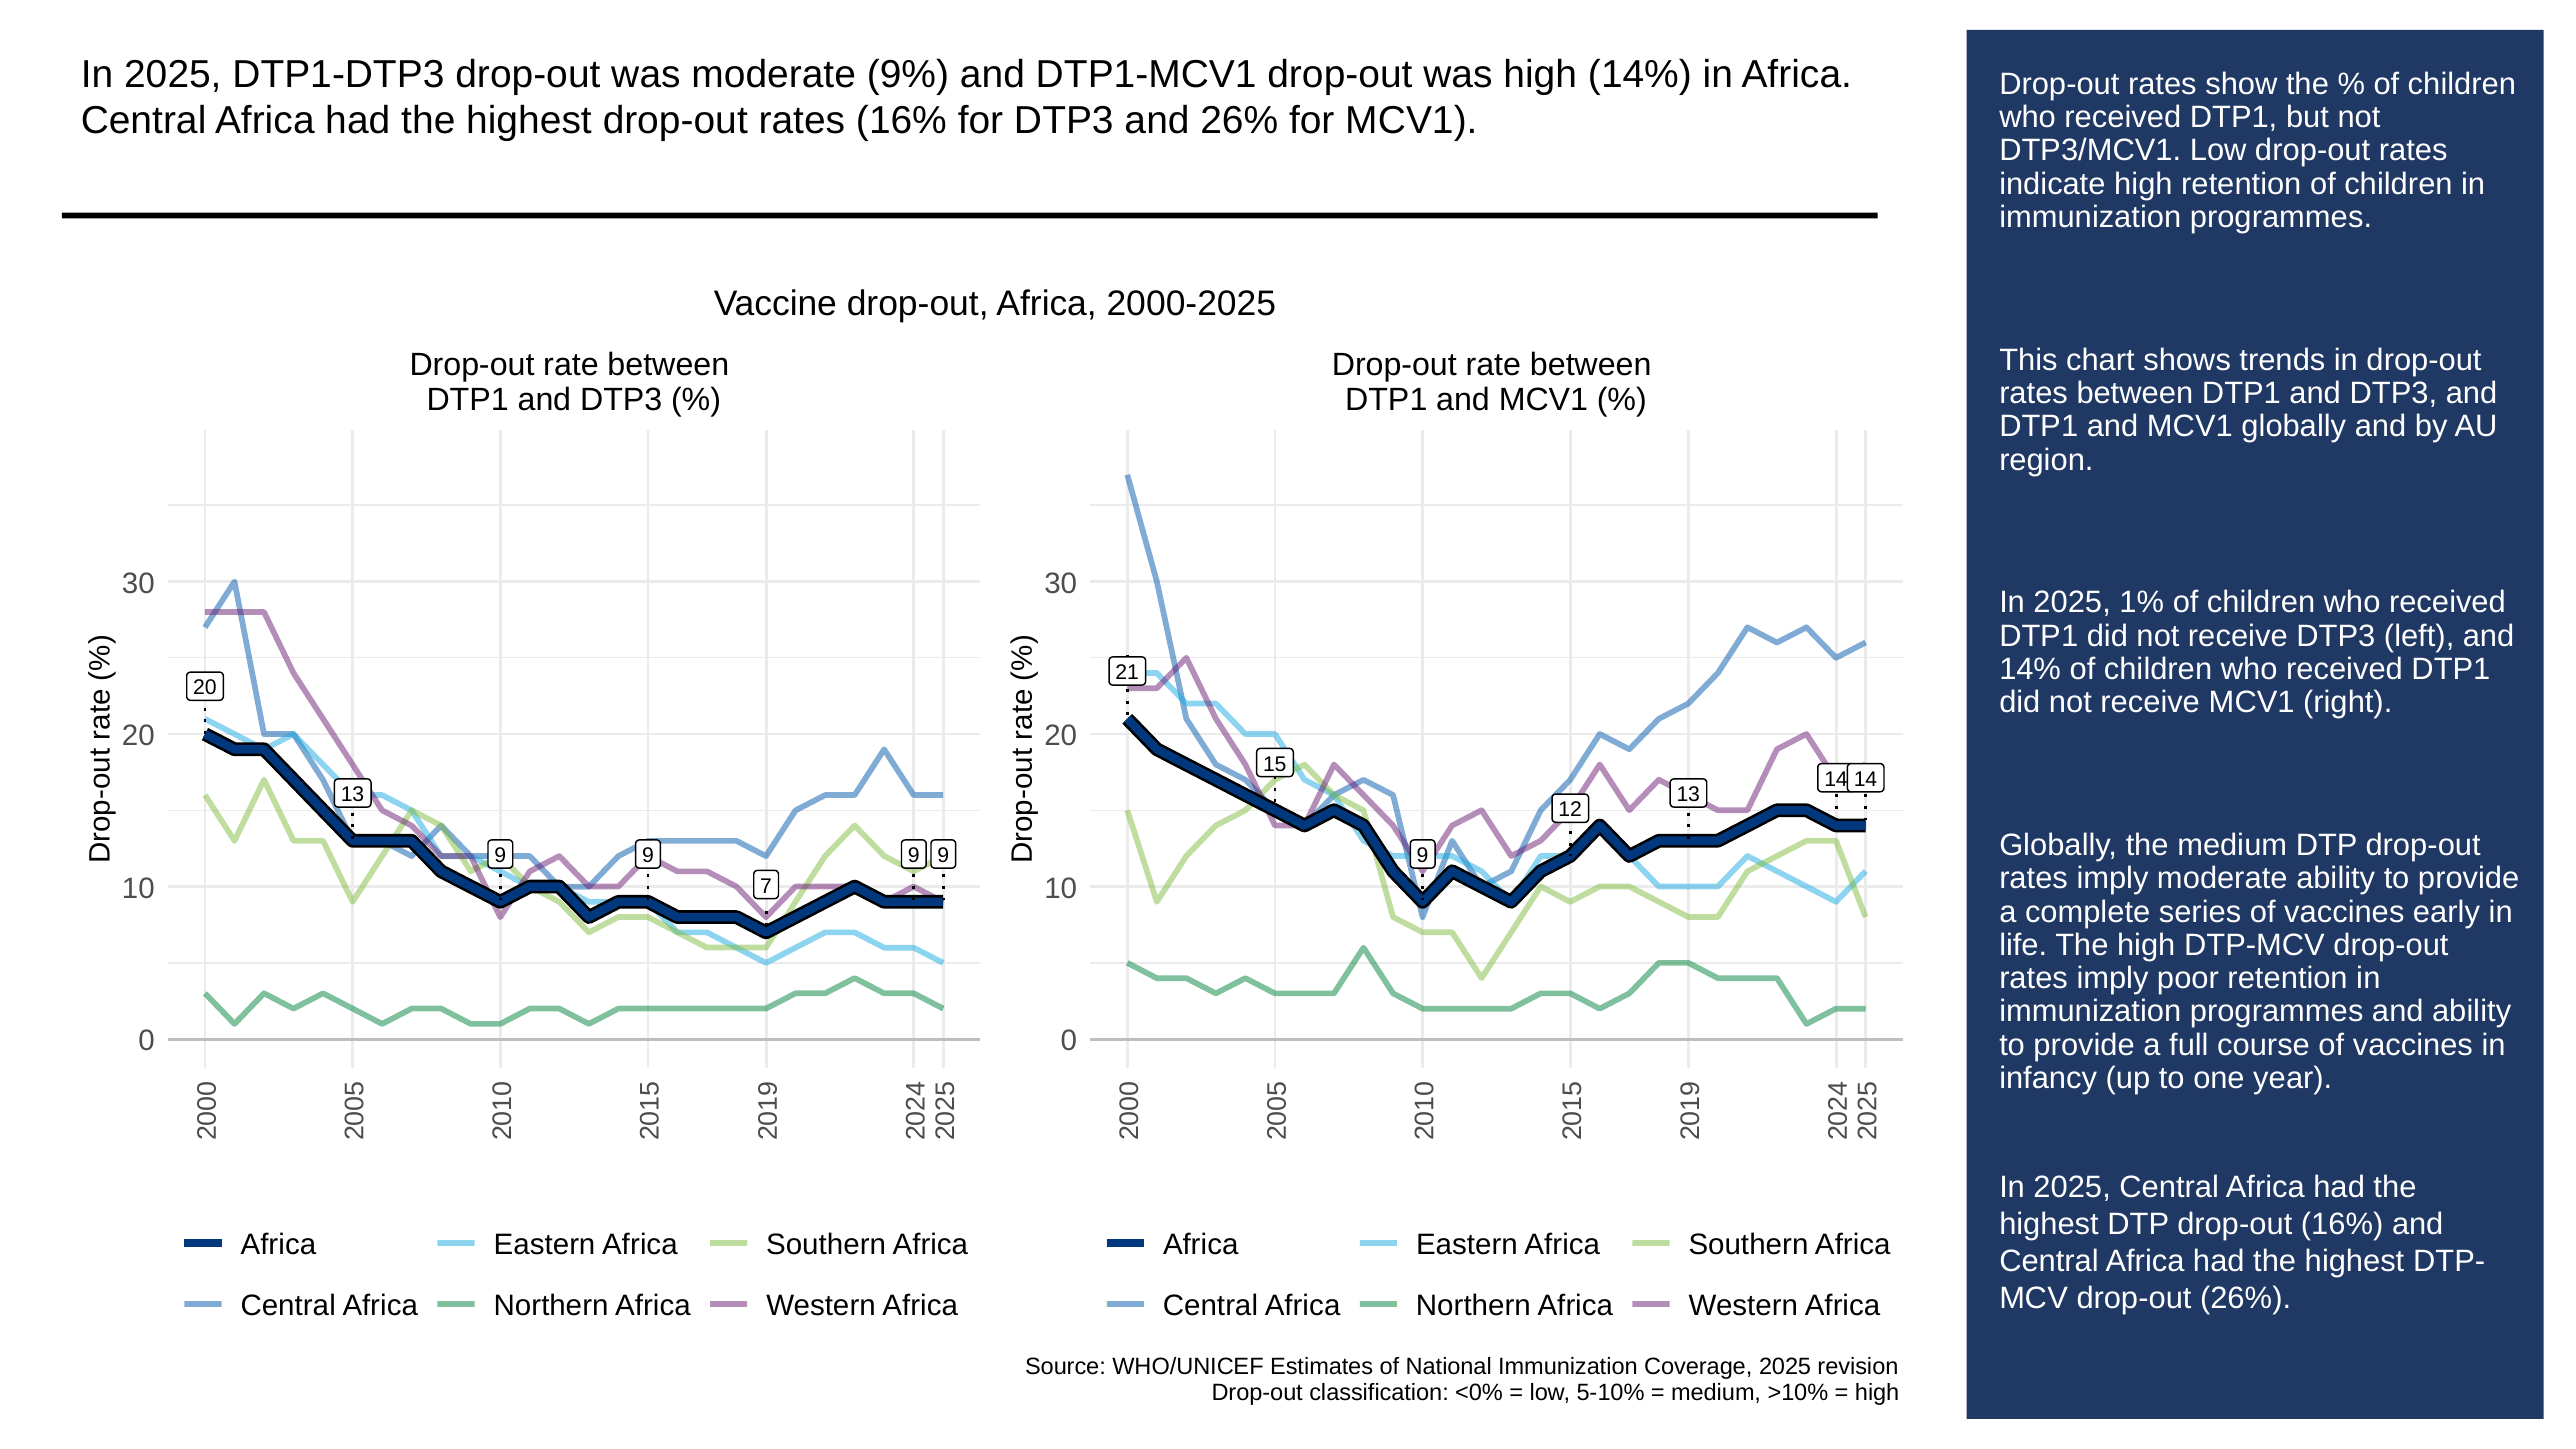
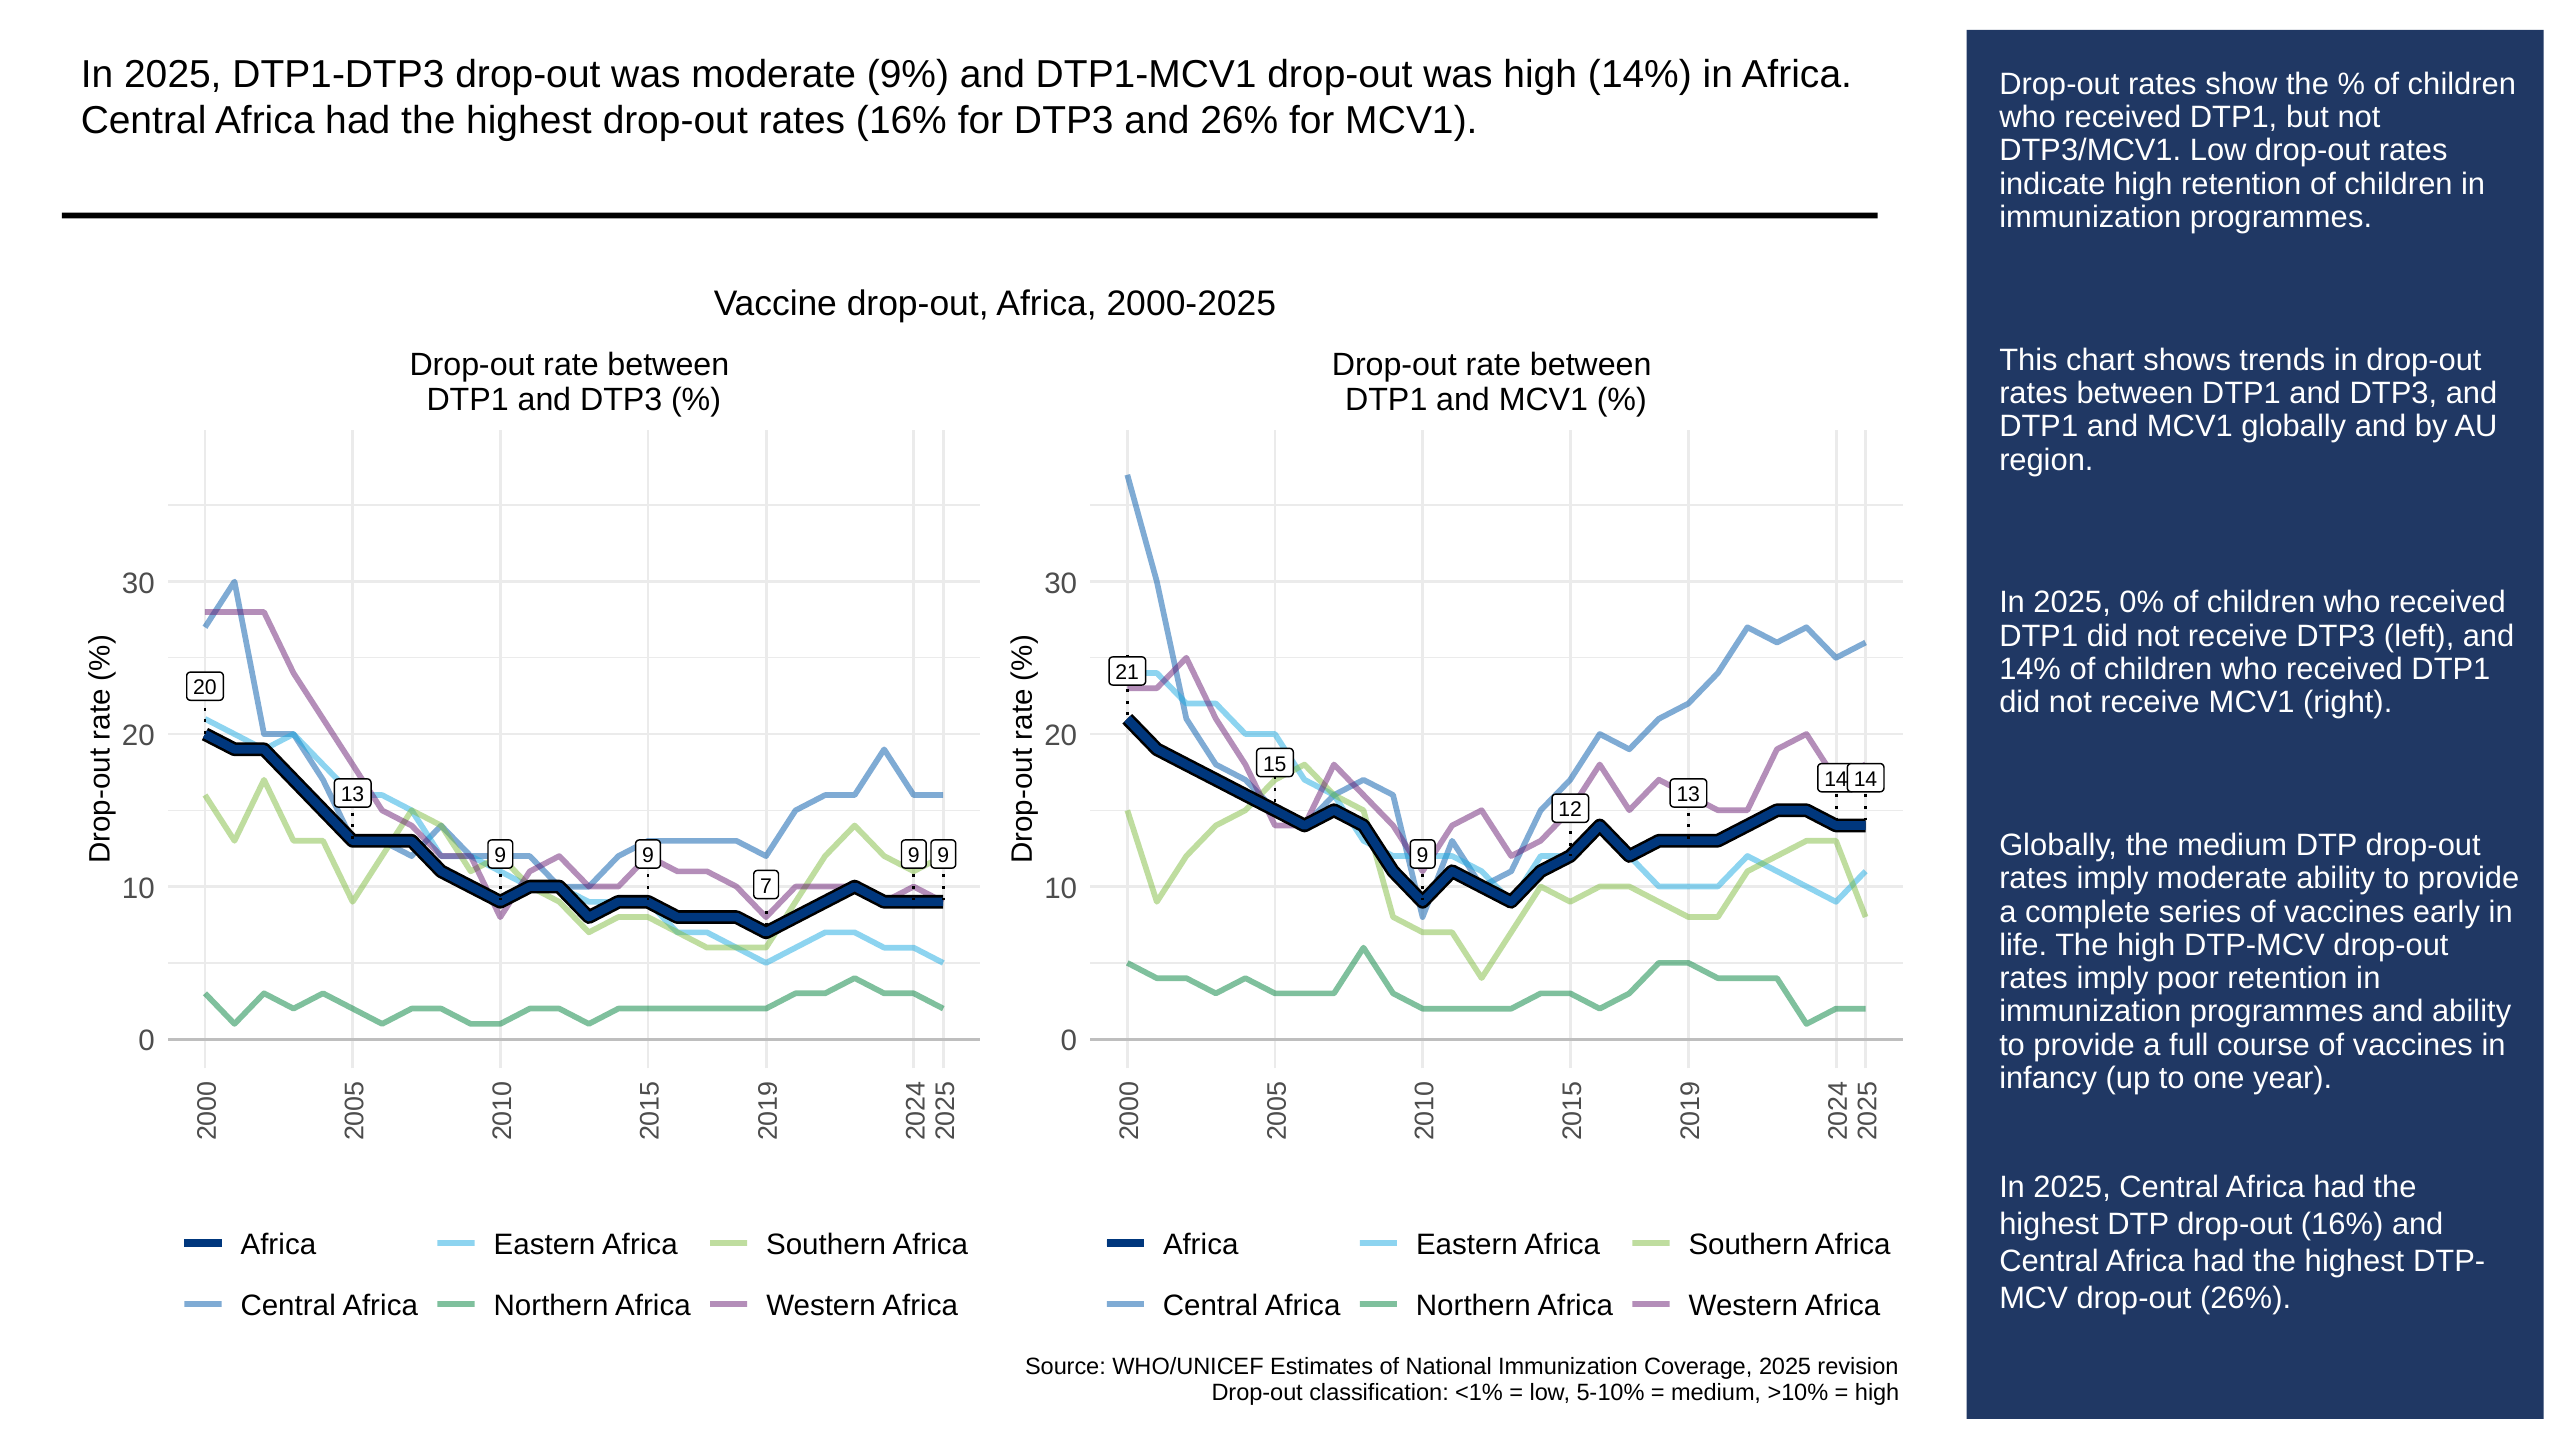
1%: 1% -> 0%
<0%: <0% -> <1%
